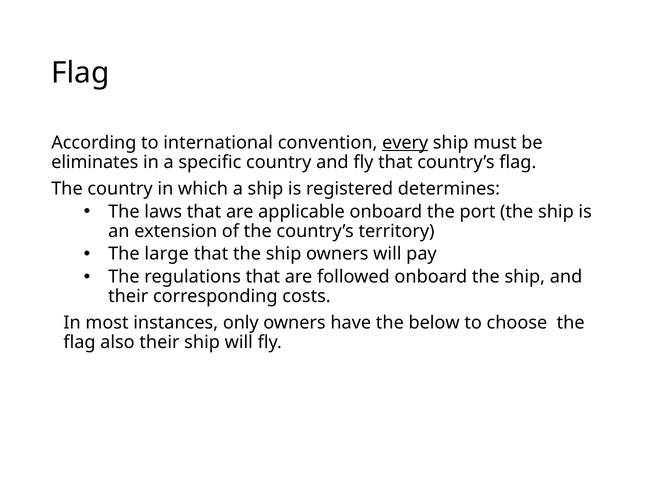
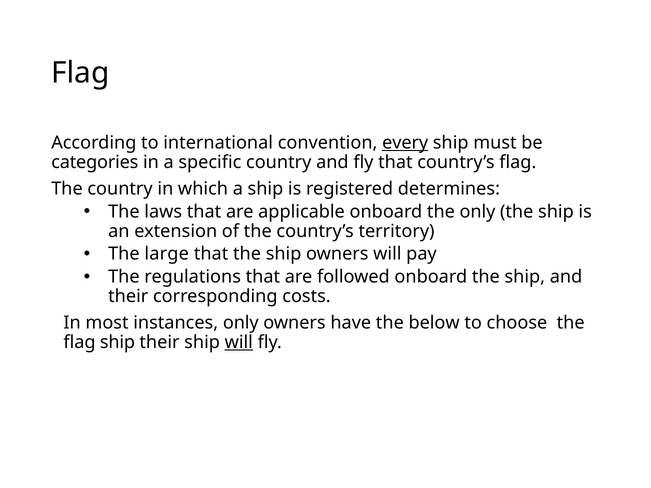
eliminates: eliminates -> categories
the port: port -> only
flag also: also -> ship
will at (239, 342) underline: none -> present
